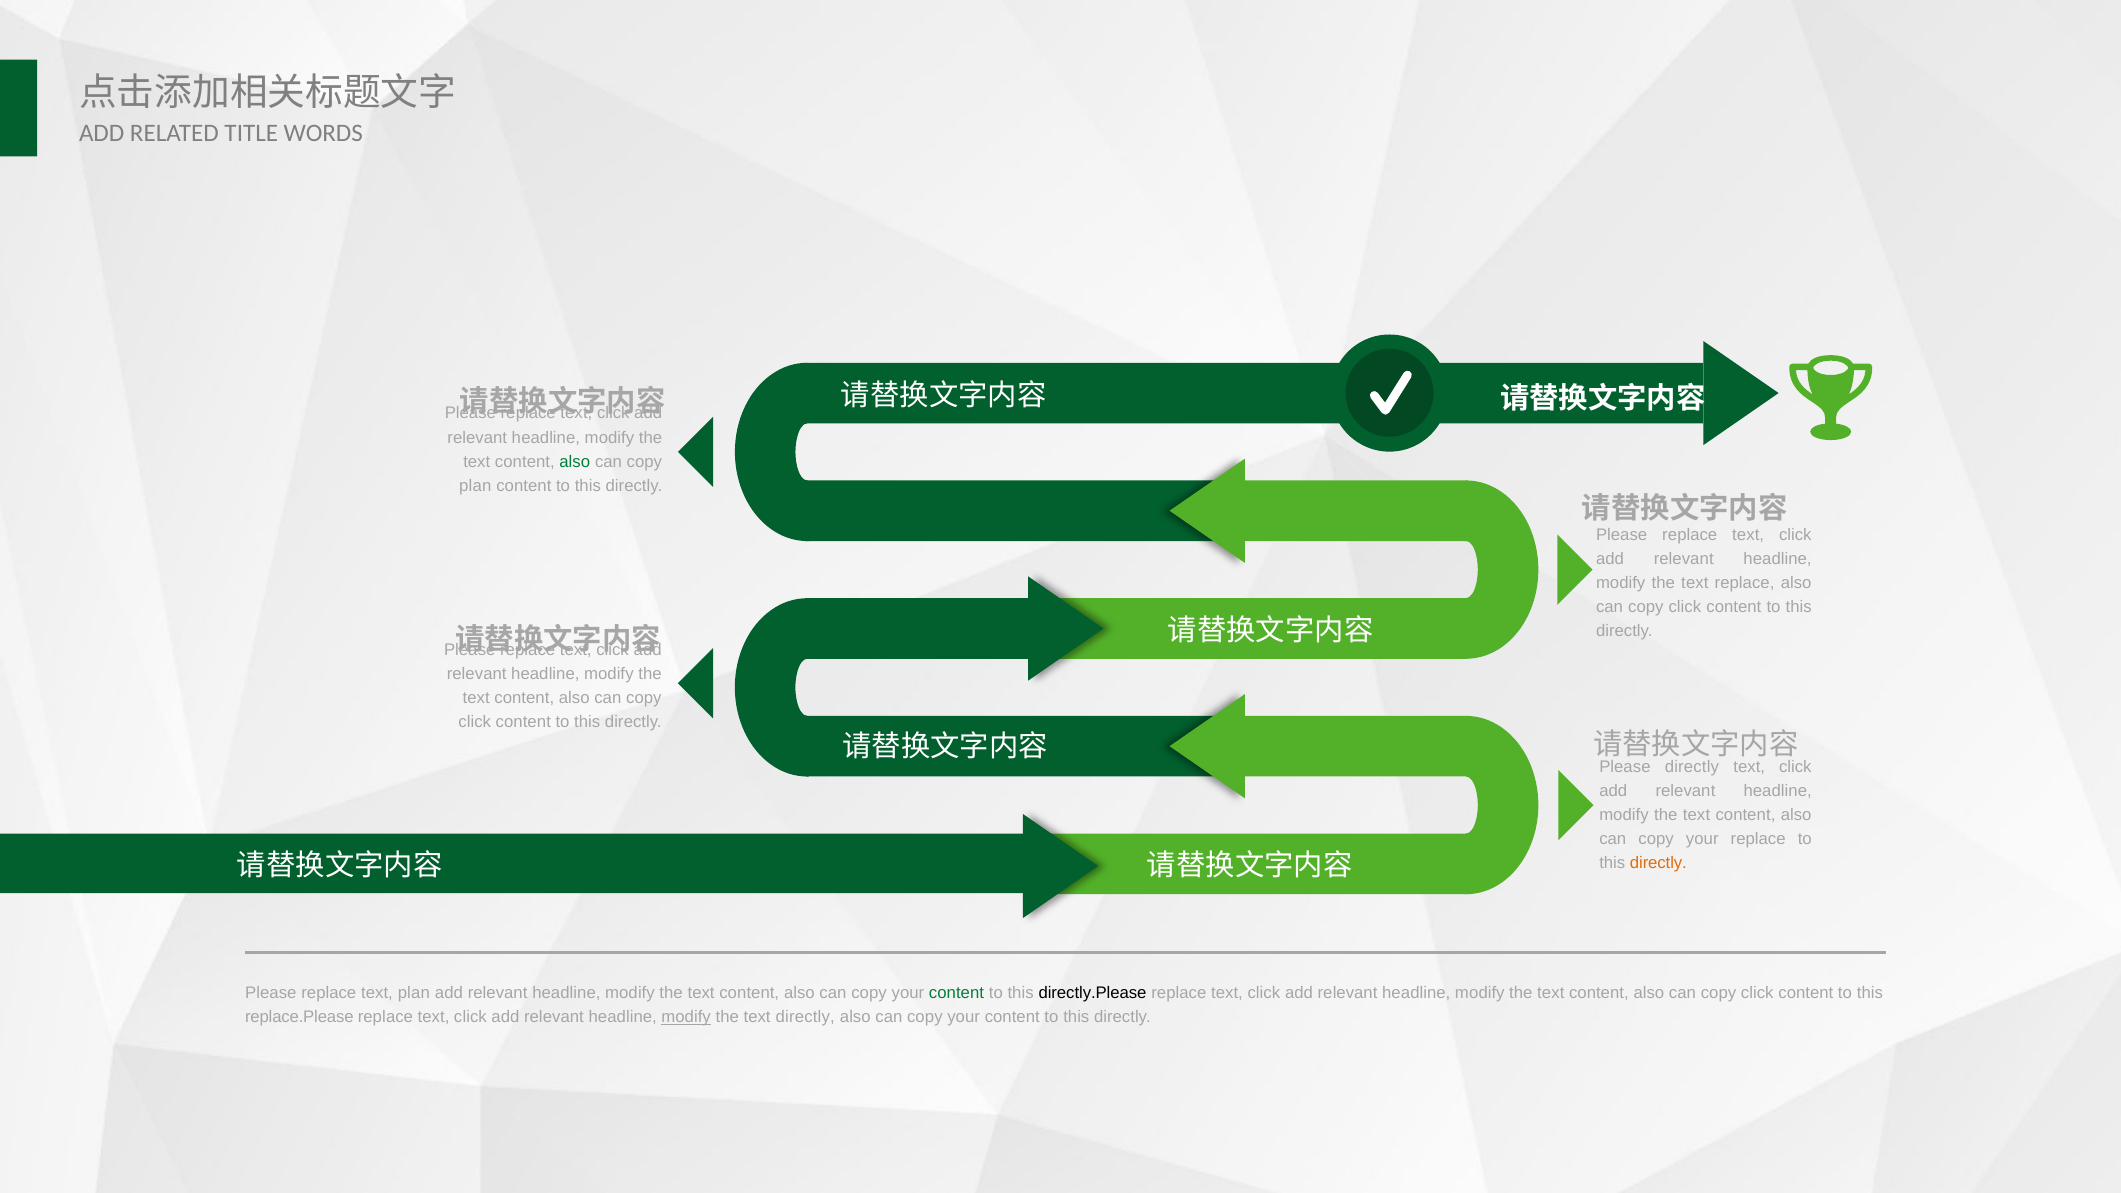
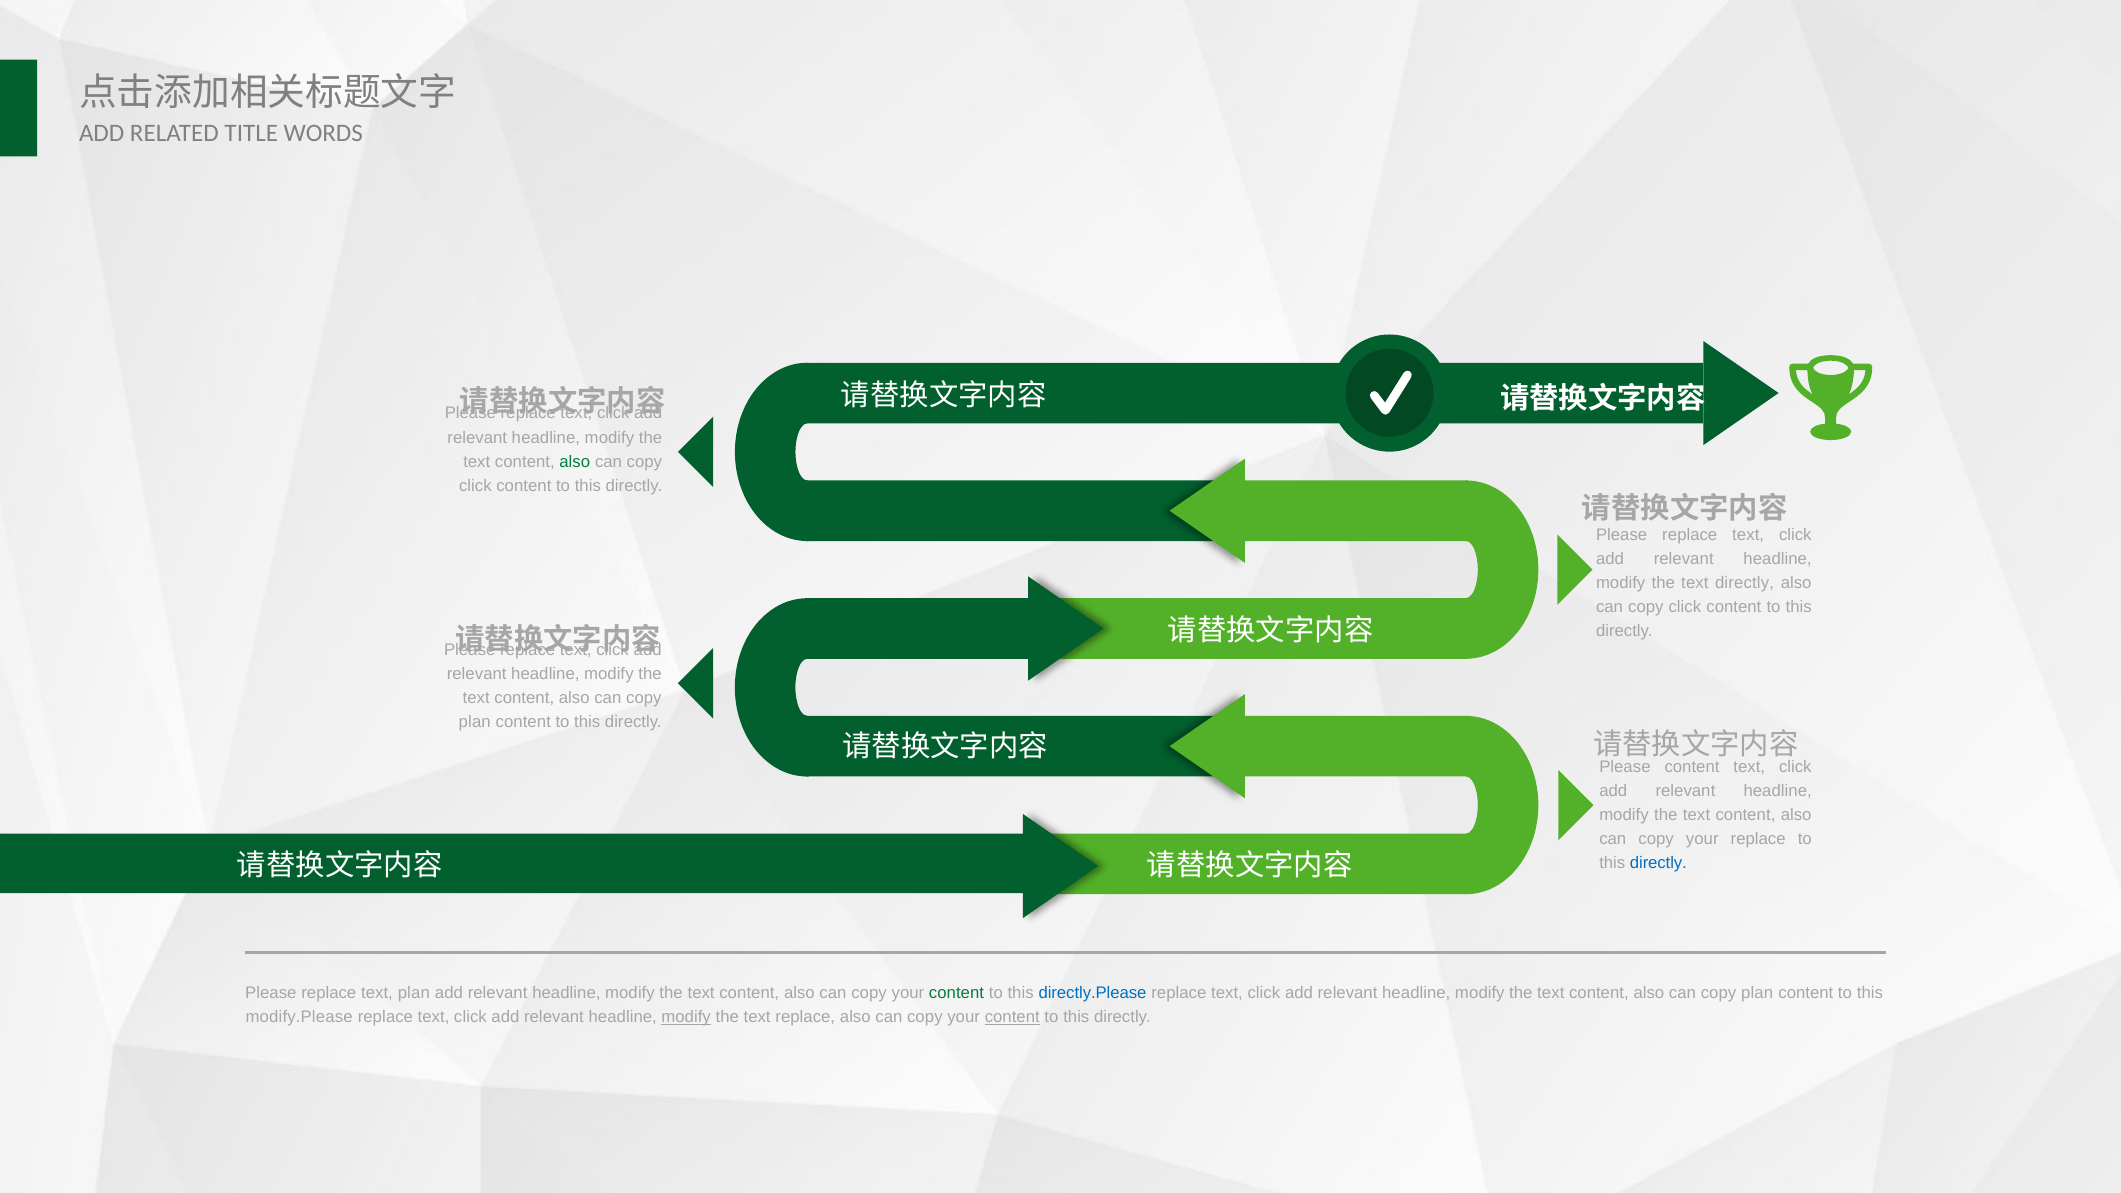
plan at (475, 486): plan -> click
text replace: replace -> directly
click at (475, 722): click -> plan
Please directly: directly -> content
directly at (1658, 863) colour: orange -> blue
directly.Please colour: black -> blue
click at (1757, 993): click -> plan
replace.Please: replace.Please -> modify.Please
text directly: directly -> replace
content at (1012, 1017) underline: none -> present
